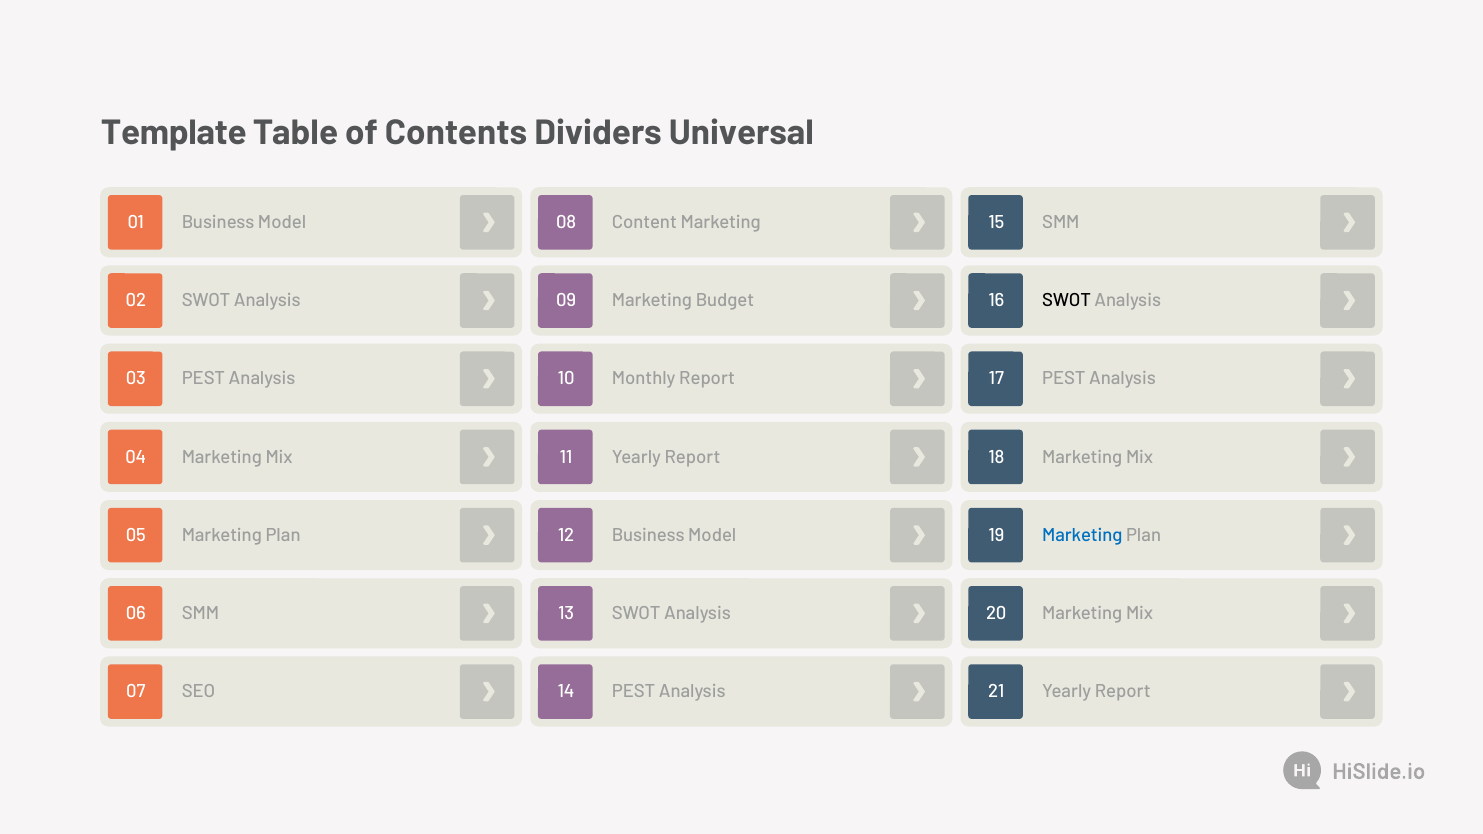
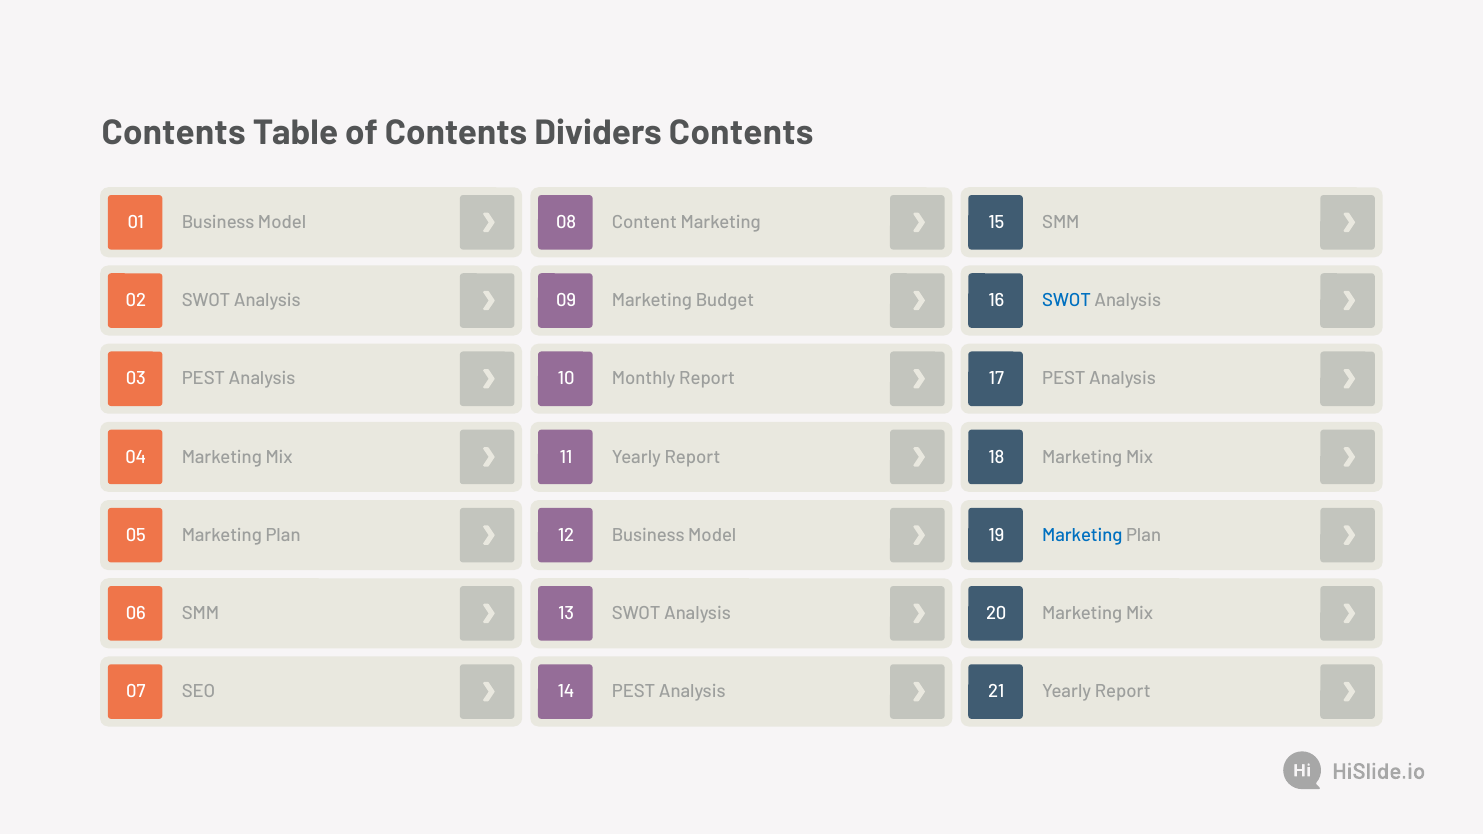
Template at (174, 133): Template -> Contents
Dividers Universal: Universal -> Contents
SWOT at (1067, 301) colour: black -> blue
